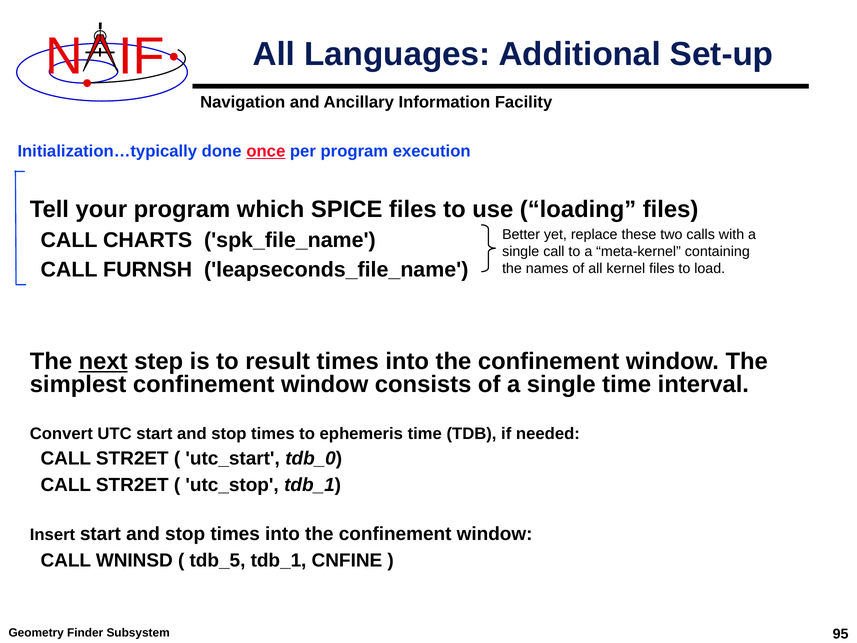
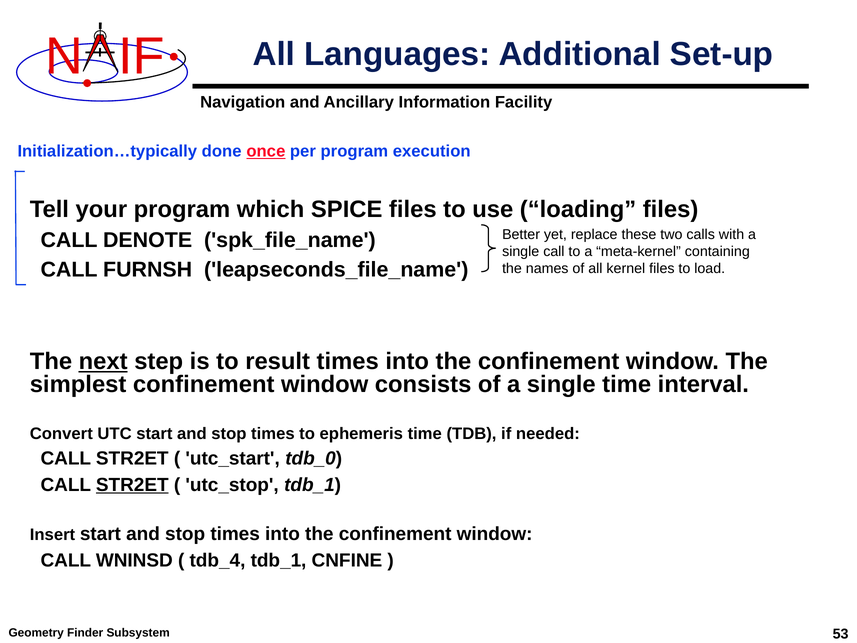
CHARTS: CHARTS -> DENOTE
STR2ET at (132, 485) underline: none -> present
tdb_5: tdb_5 -> tdb_4
95: 95 -> 53
